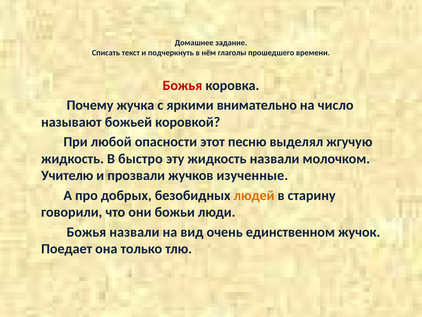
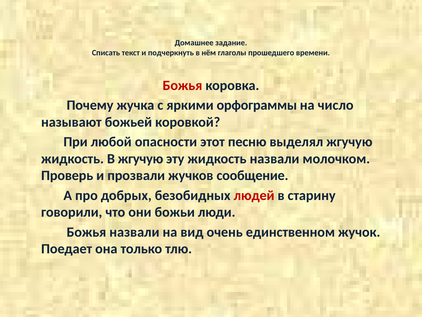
внимательно: внимательно -> орфограммы
В быстро: быстро -> жгучую
Учителю: Учителю -> Проверь
изученные: изученные -> сообщение
людей colour: orange -> red
